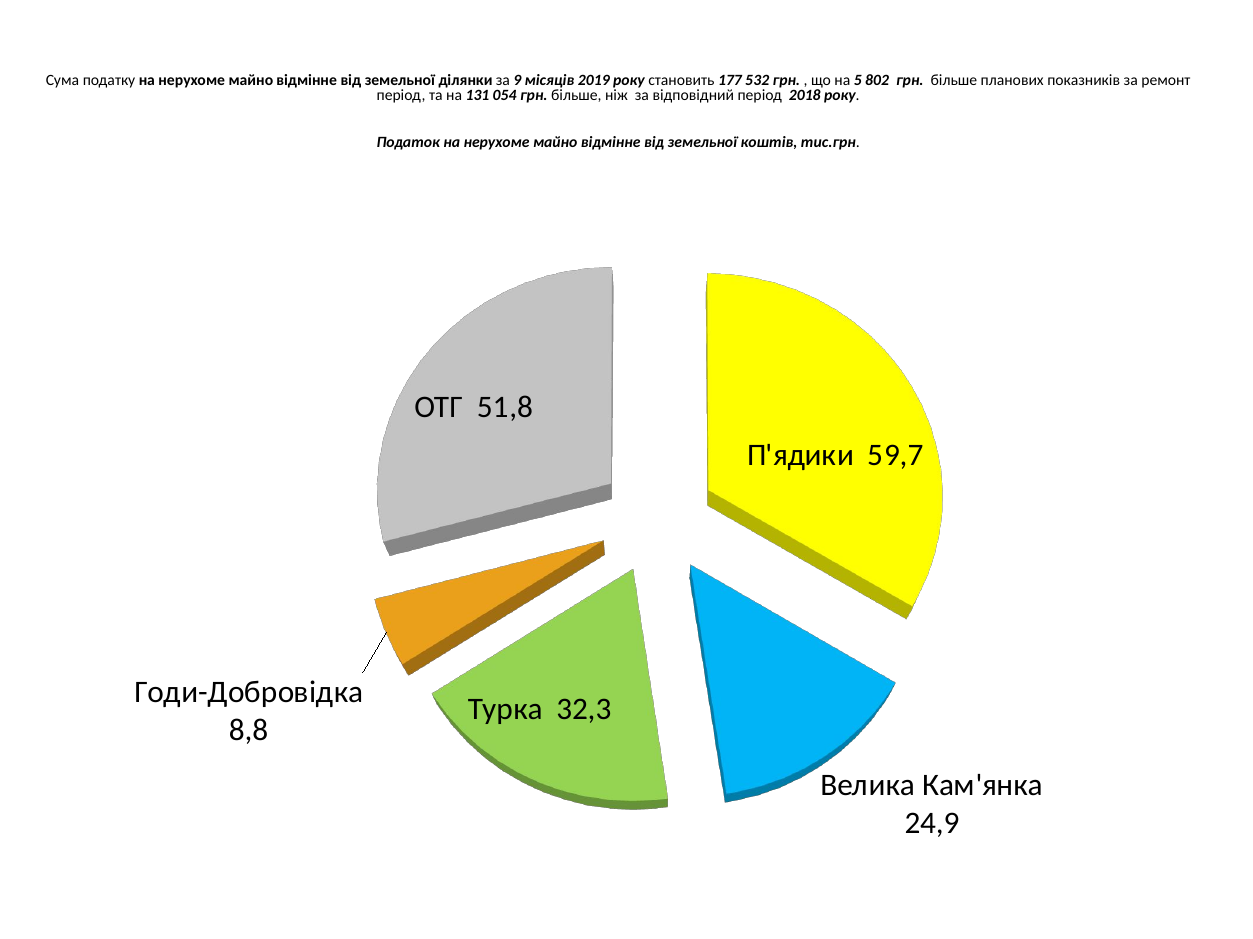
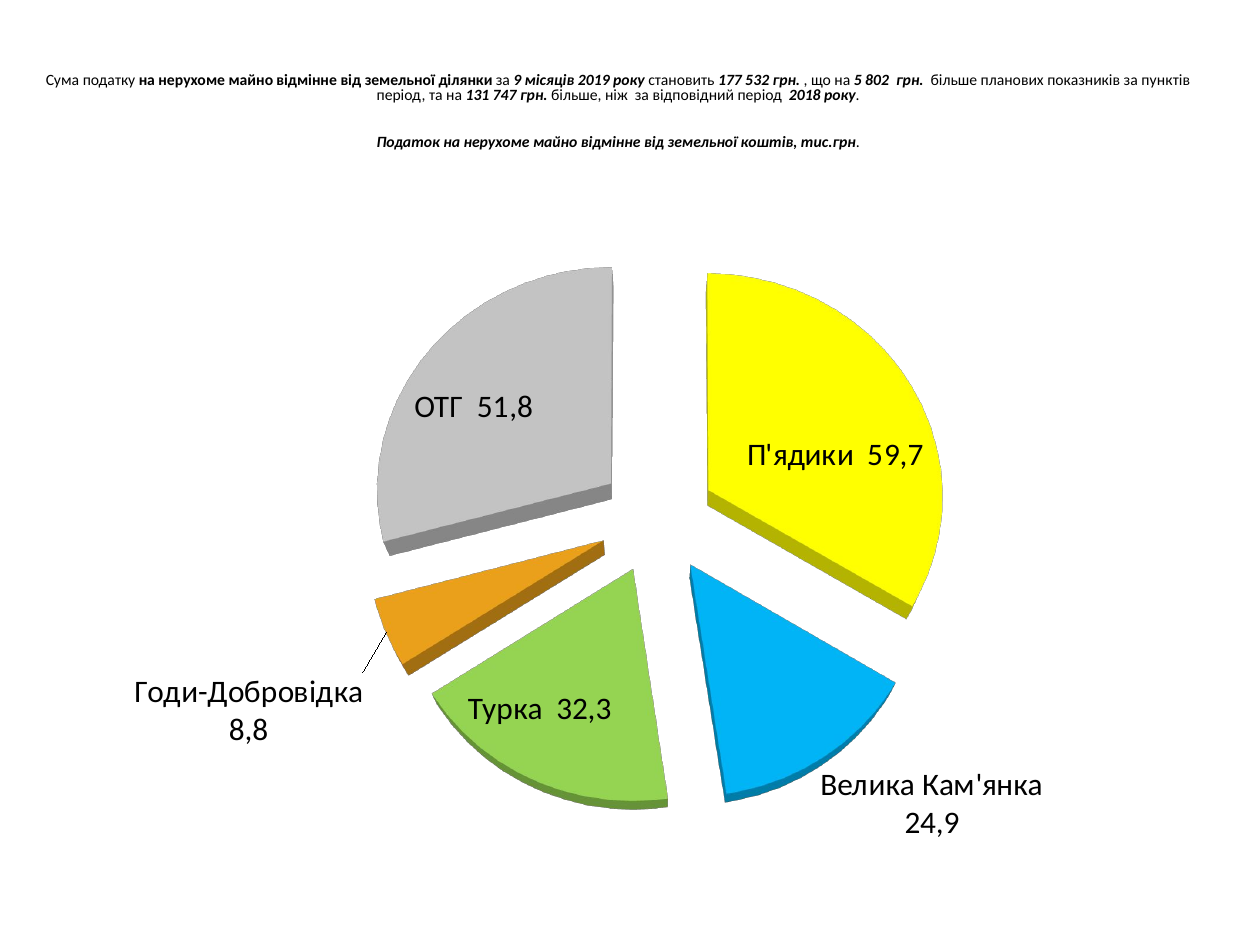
ремонт: ремонт -> пунктів
054: 054 -> 747
